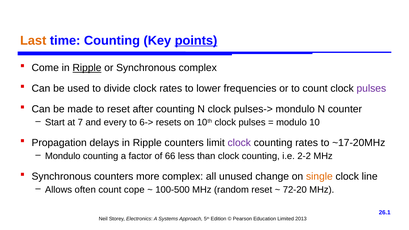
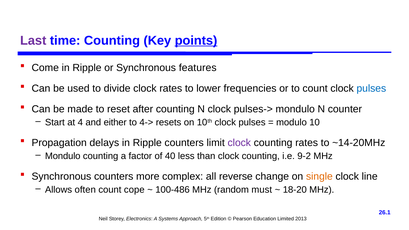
Last colour: orange -> purple
Ripple at (87, 68) underline: present -> none
Synchronous complex: complex -> features
pulses at (371, 88) colour: purple -> blue
7: 7 -> 4
every: every -> either
6->: 6-> -> 4->
~17-20MHz: ~17-20MHz -> ~14-20MHz
66: 66 -> 40
2-2: 2-2 -> 9-2
unused: unused -> reverse
100-500: 100-500 -> 100-486
random reset: reset -> must
72-20: 72-20 -> 18-20
